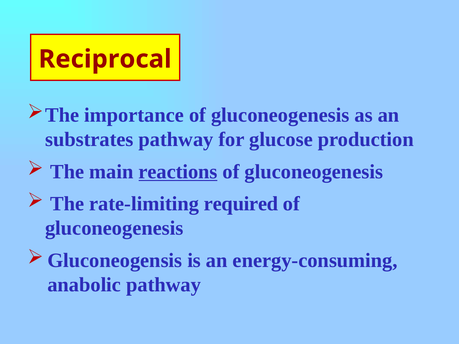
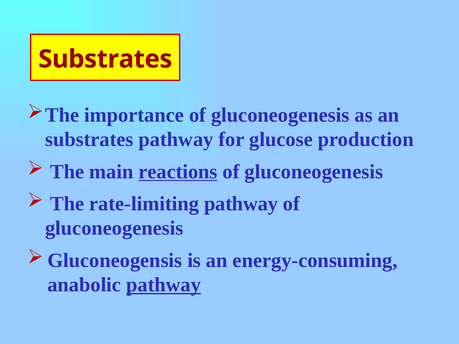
Reciprocal at (105, 59): Reciprocal -> Substrates
rate-limiting required: required -> pathway
pathway at (164, 285) underline: none -> present
